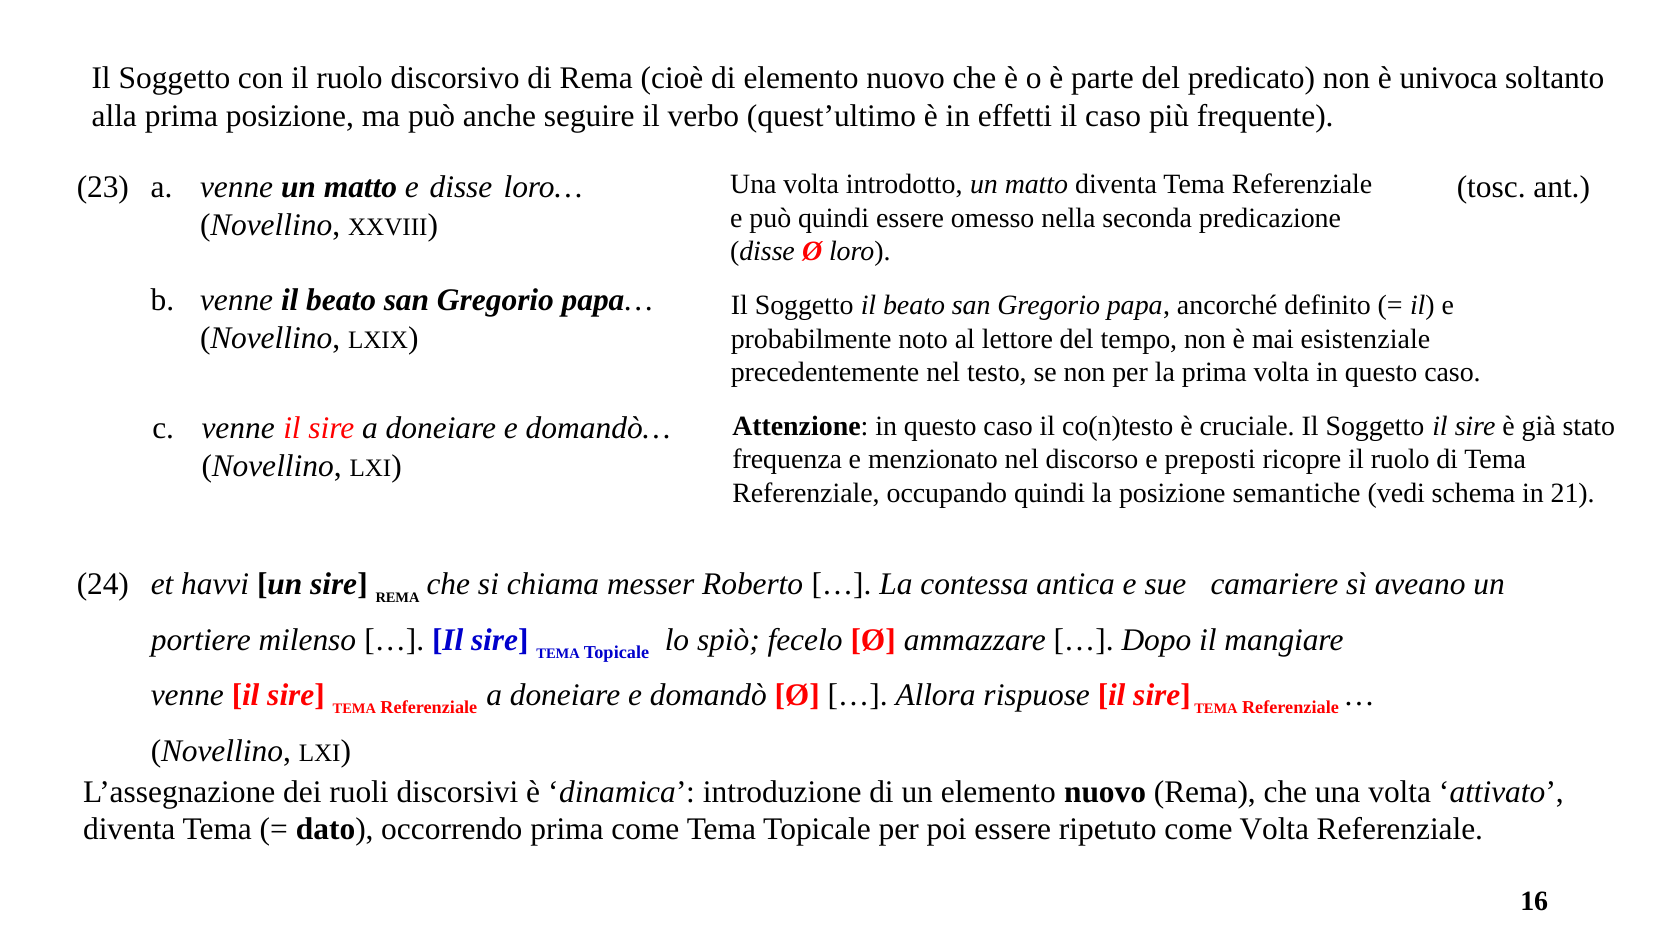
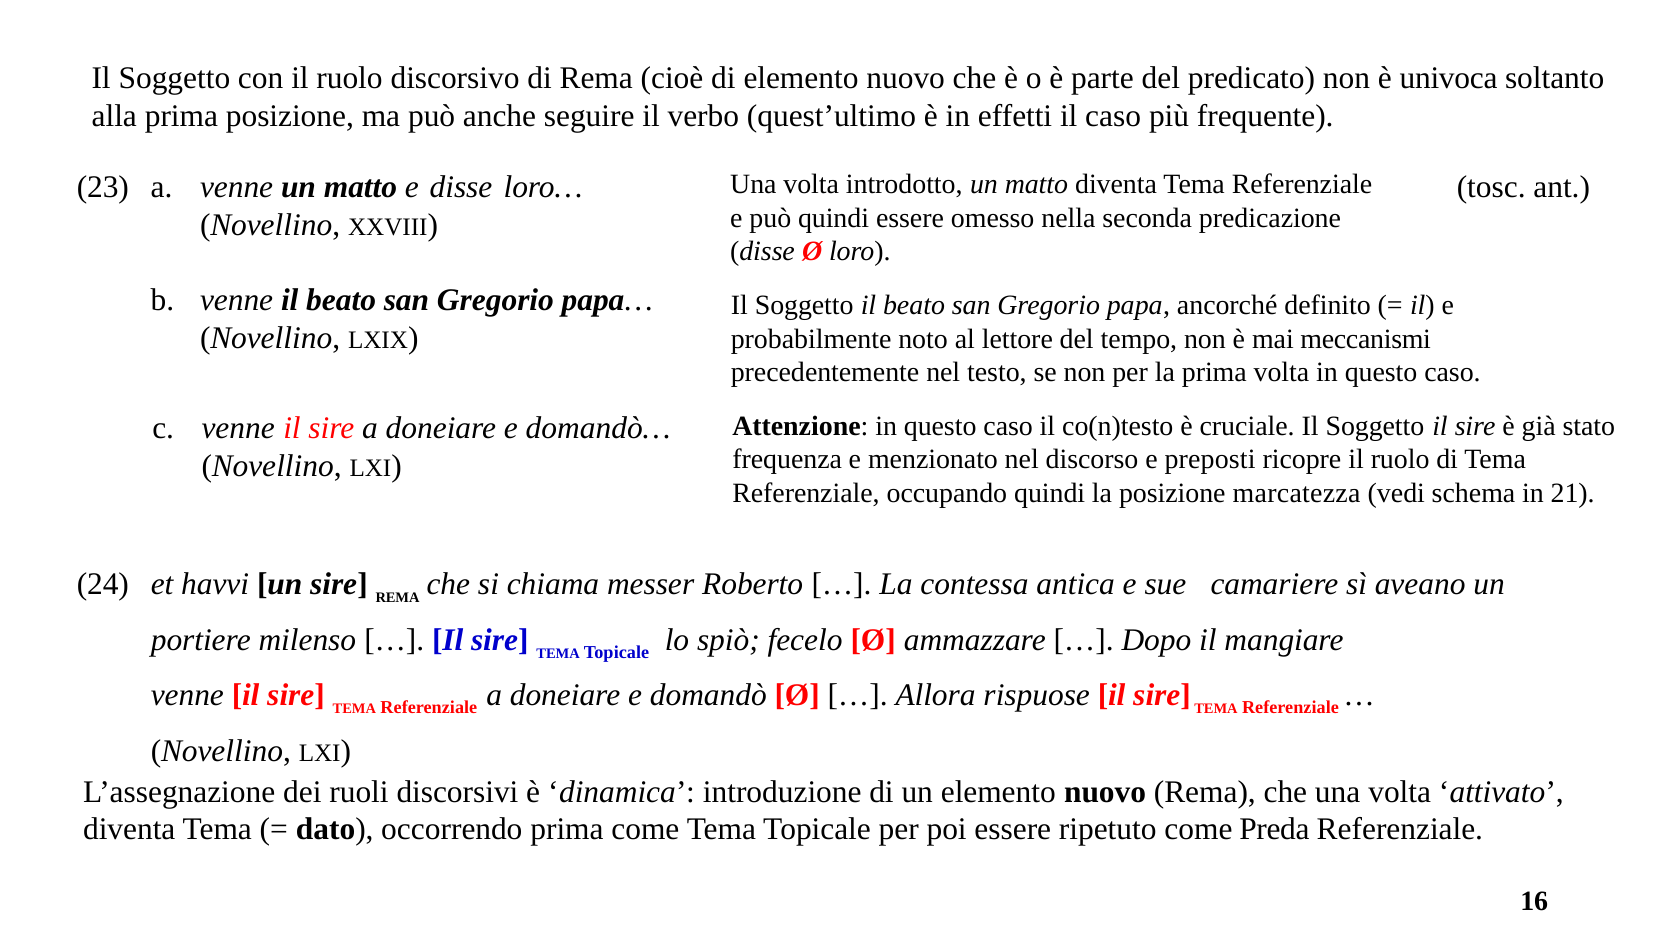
esistenziale: esistenziale -> meccanismi
semantiche: semantiche -> marcatezza
come Volta: Volta -> Preda
